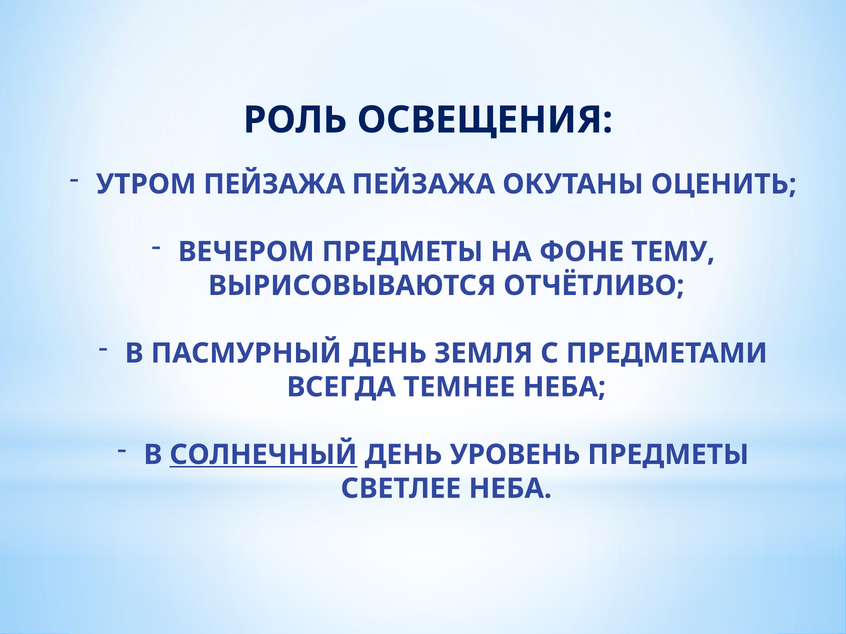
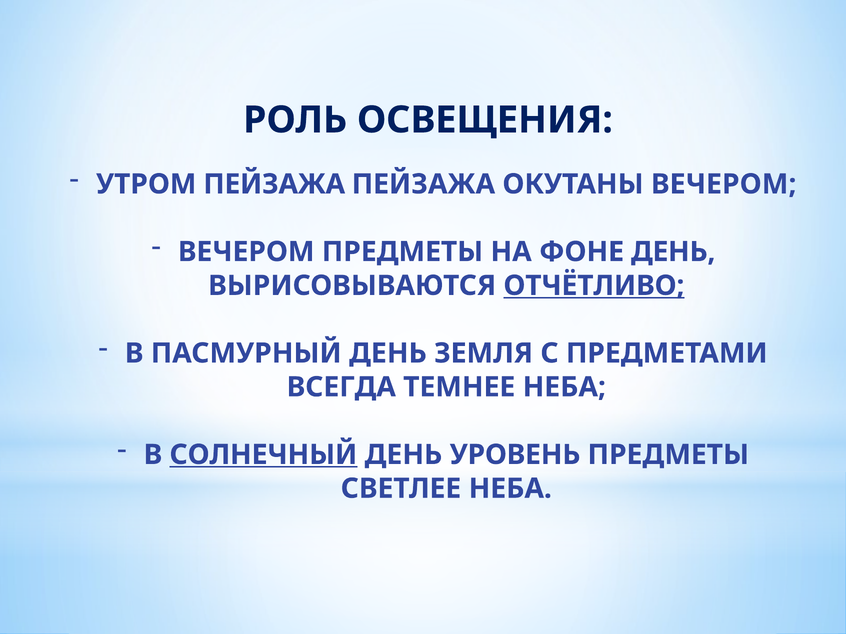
ОКУТАНЫ ОЦЕНИТЬ: ОЦЕНИТЬ -> ВЕЧЕРОМ
ФОНЕ ТЕМУ: ТЕМУ -> ДЕНЬ
ОТЧЁТЛИВО underline: none -> present
